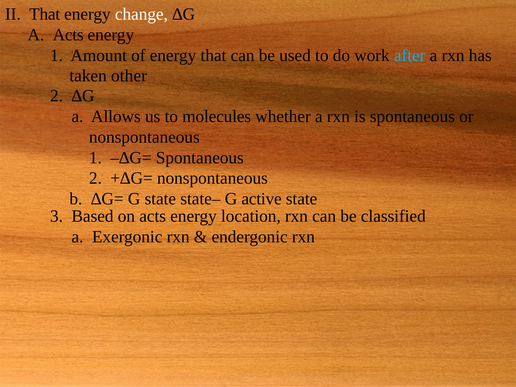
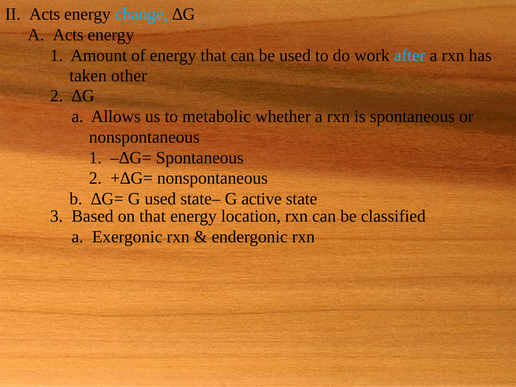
II That: That -> Acts
change colour: white -> light blue
molecules: molecules -> metabolic
G state: state -> used
on acts: acts -> that
